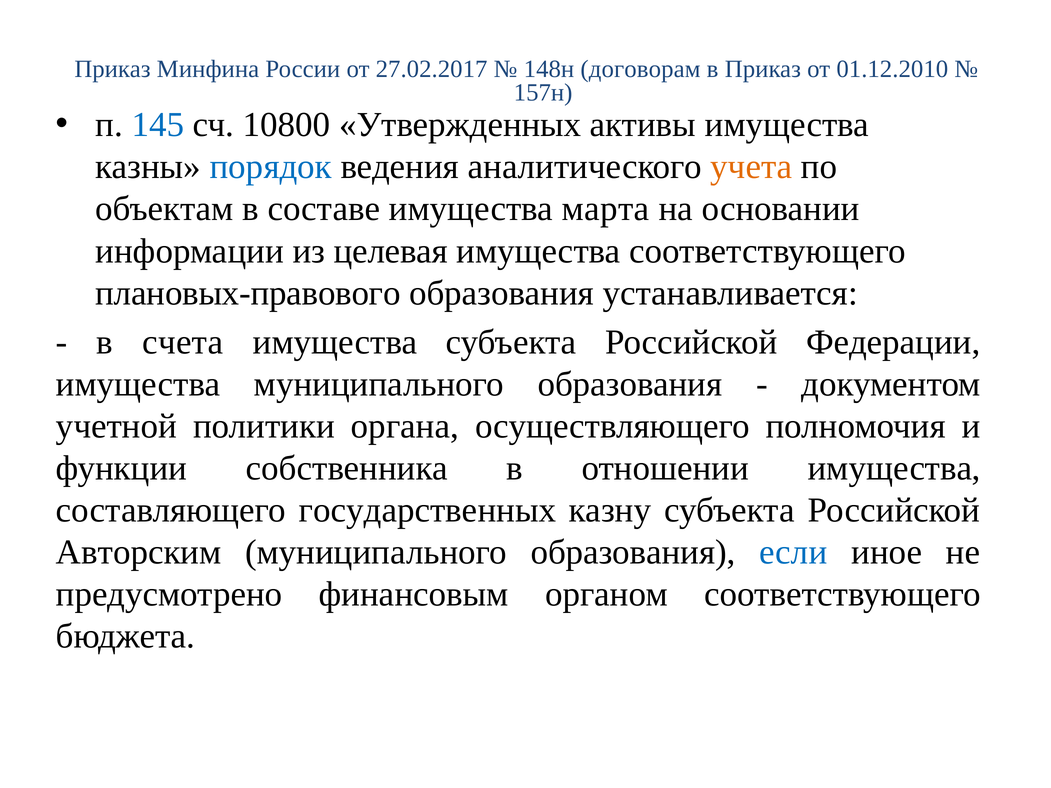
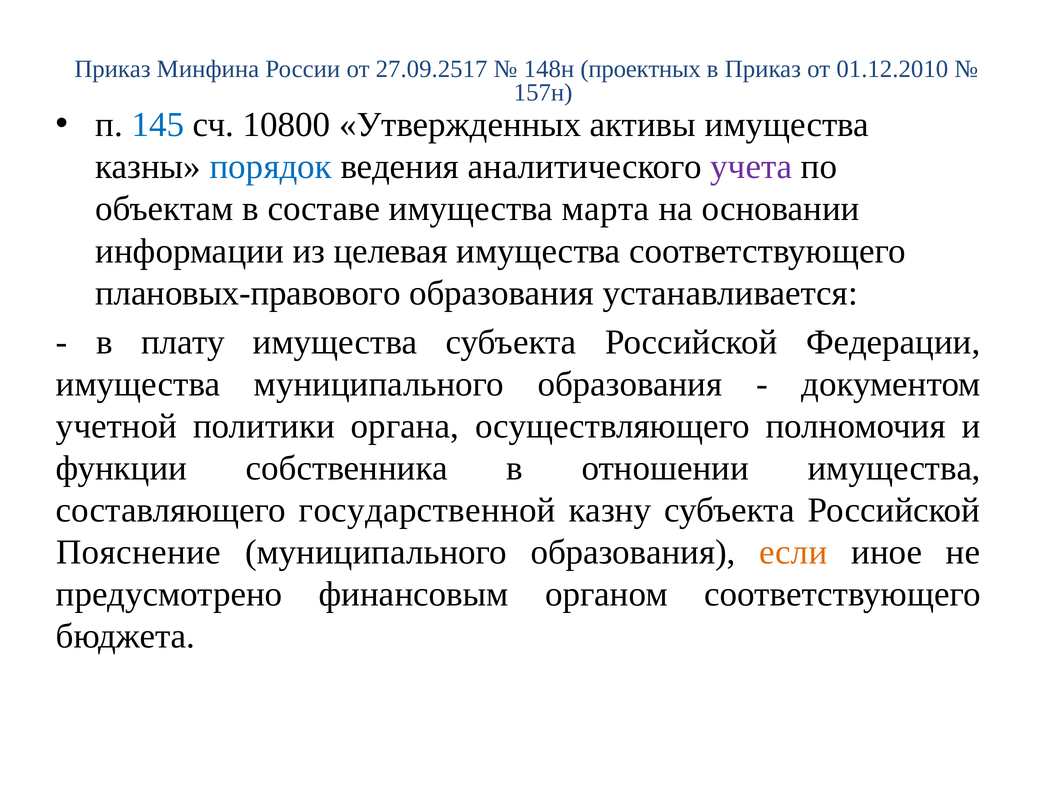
27.02.2017: 27.02.2017 -> 27.09.2517
договорам: договорам -> проектных
учета colour: orange -> purple
счета: счета -> плату
государственных: государственных -> государственной
Авторским: Авторским -> Пояснение
если colour: blue -> orange
